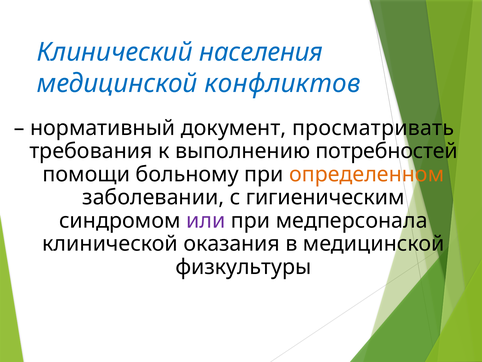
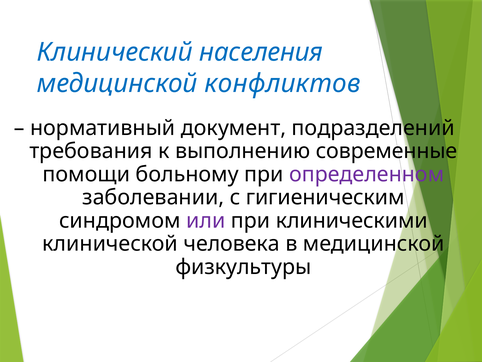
просматривать: просматривать -> подразделений
потребностей: потребностей -> современные
определенном colour: orange -> purple
медперсонала: медперсонала -> клиническими
оказания: оказания -> человека
